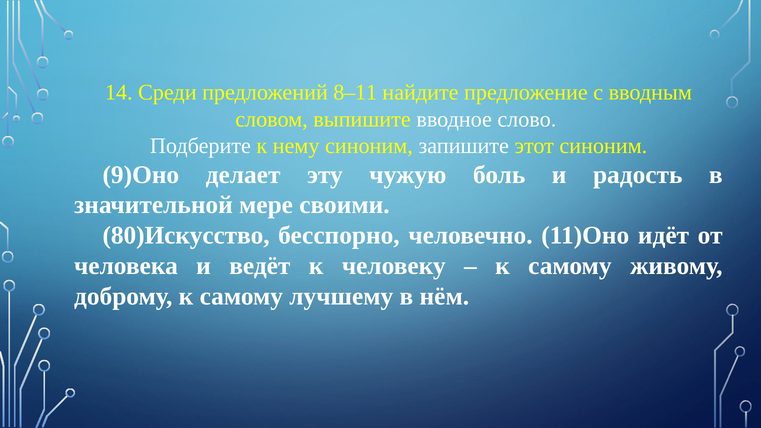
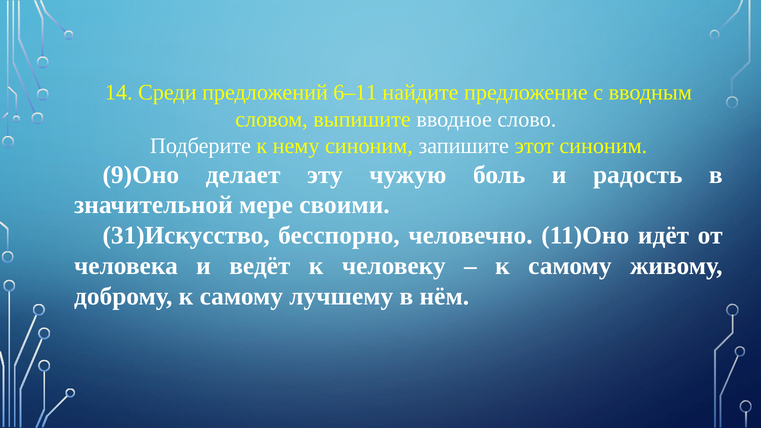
8–11: 8–11 -> 6–11
80)Искусство: 80)Искусство -> 31)Искусство
